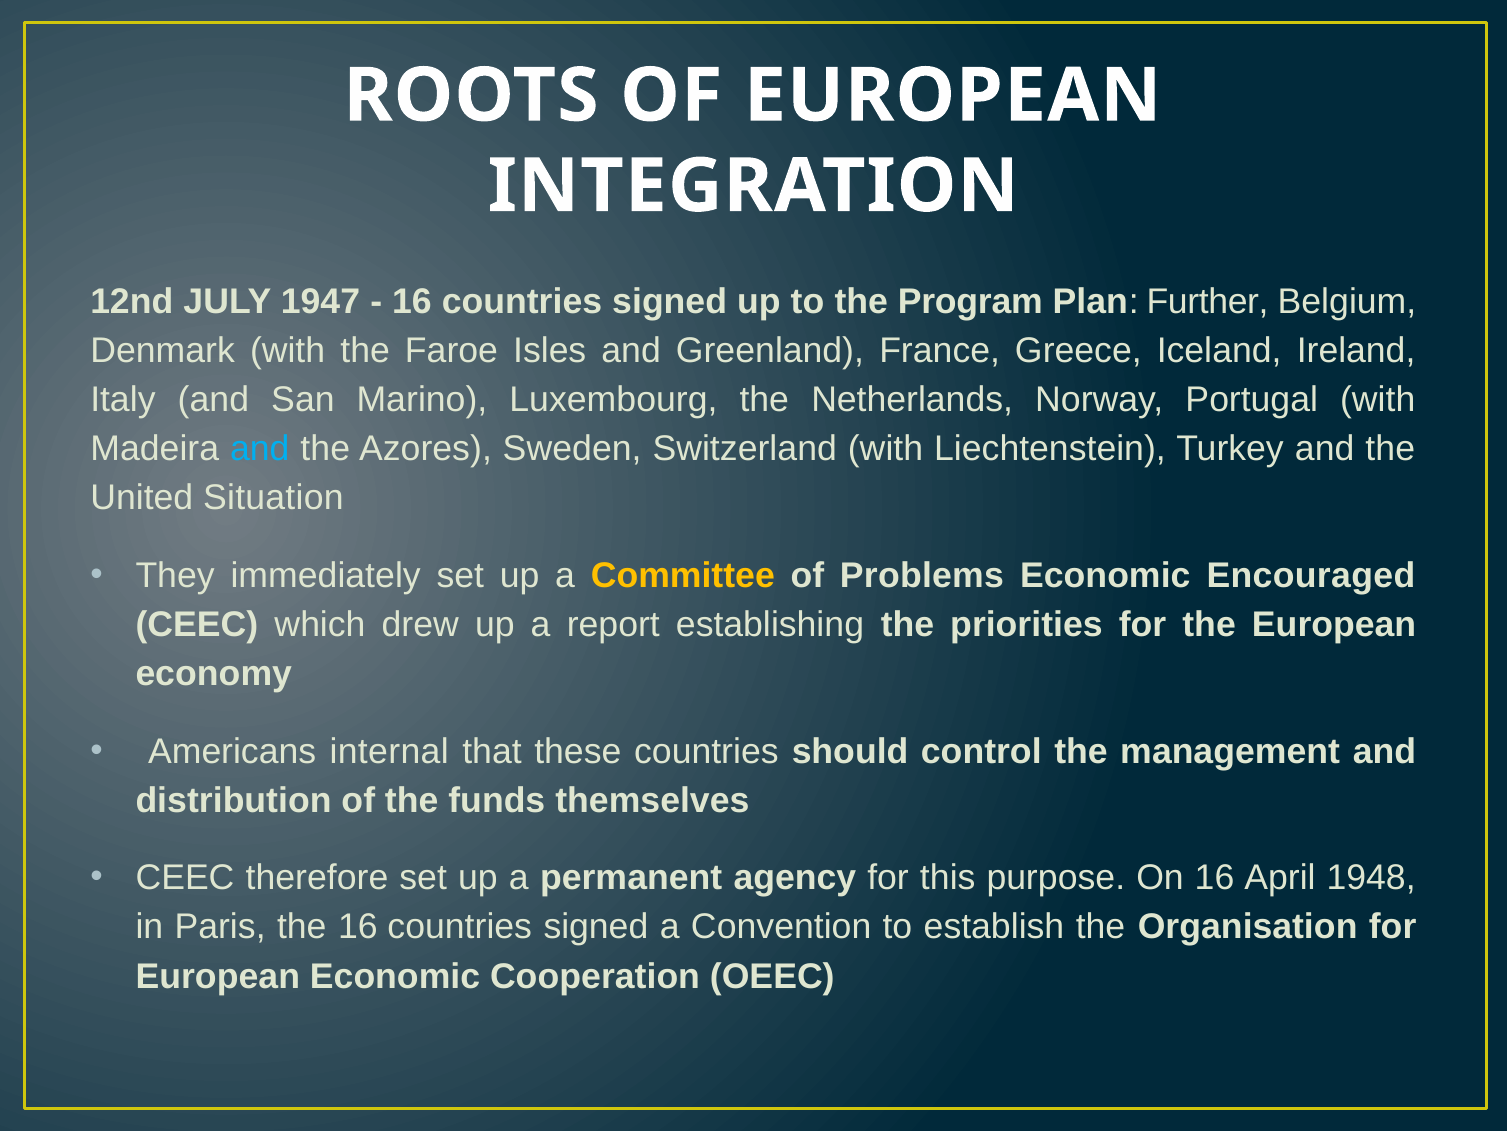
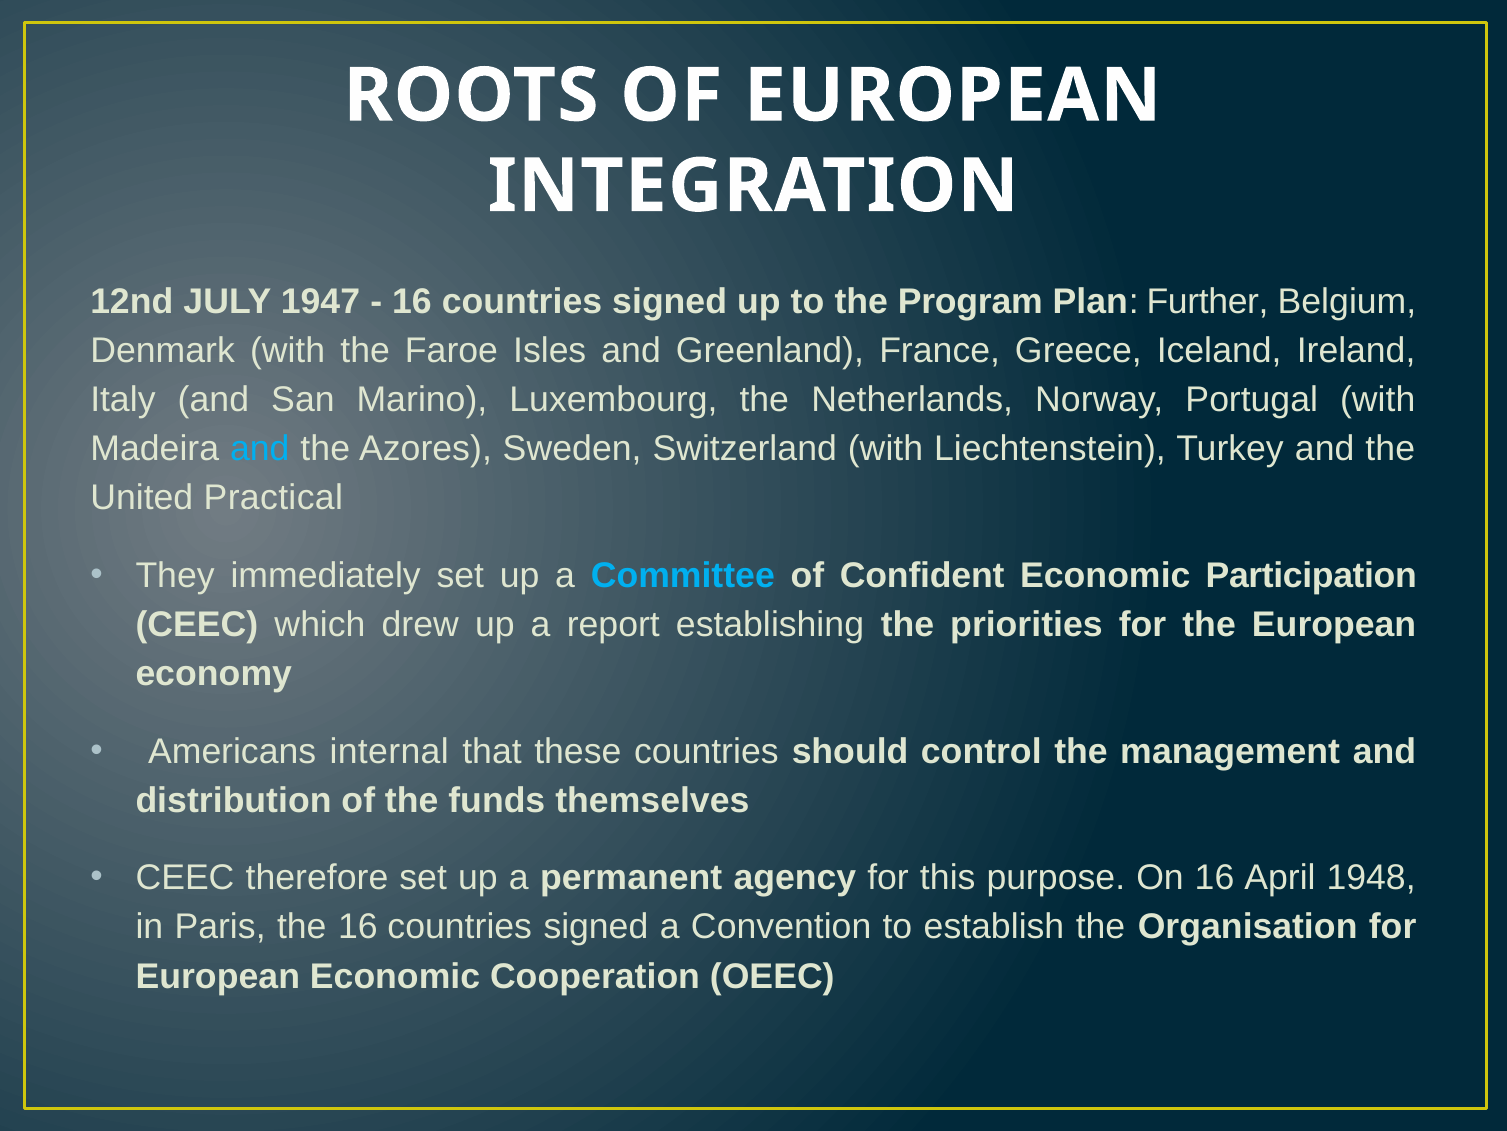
Situation: Situation -> Practical
Committee colour: yellow -> light blue
Problems: Problems -> Confident
Encouraged: Encouraged -> Participation
